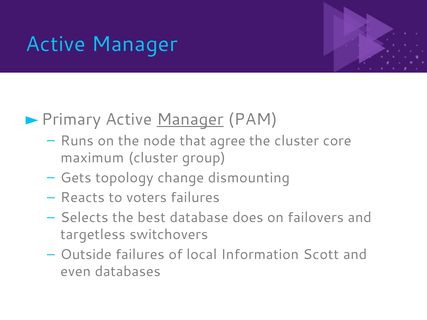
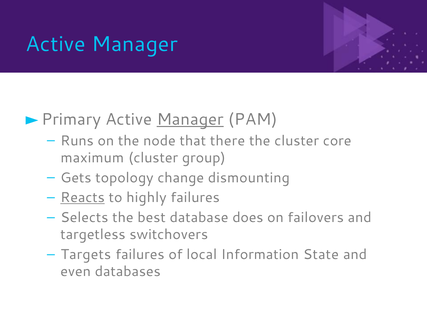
agree: agree -> there
Reacts underline: none -> present
voters: voters -> highly
Outside: Outside -> Targets
Scott: Scott -> State
